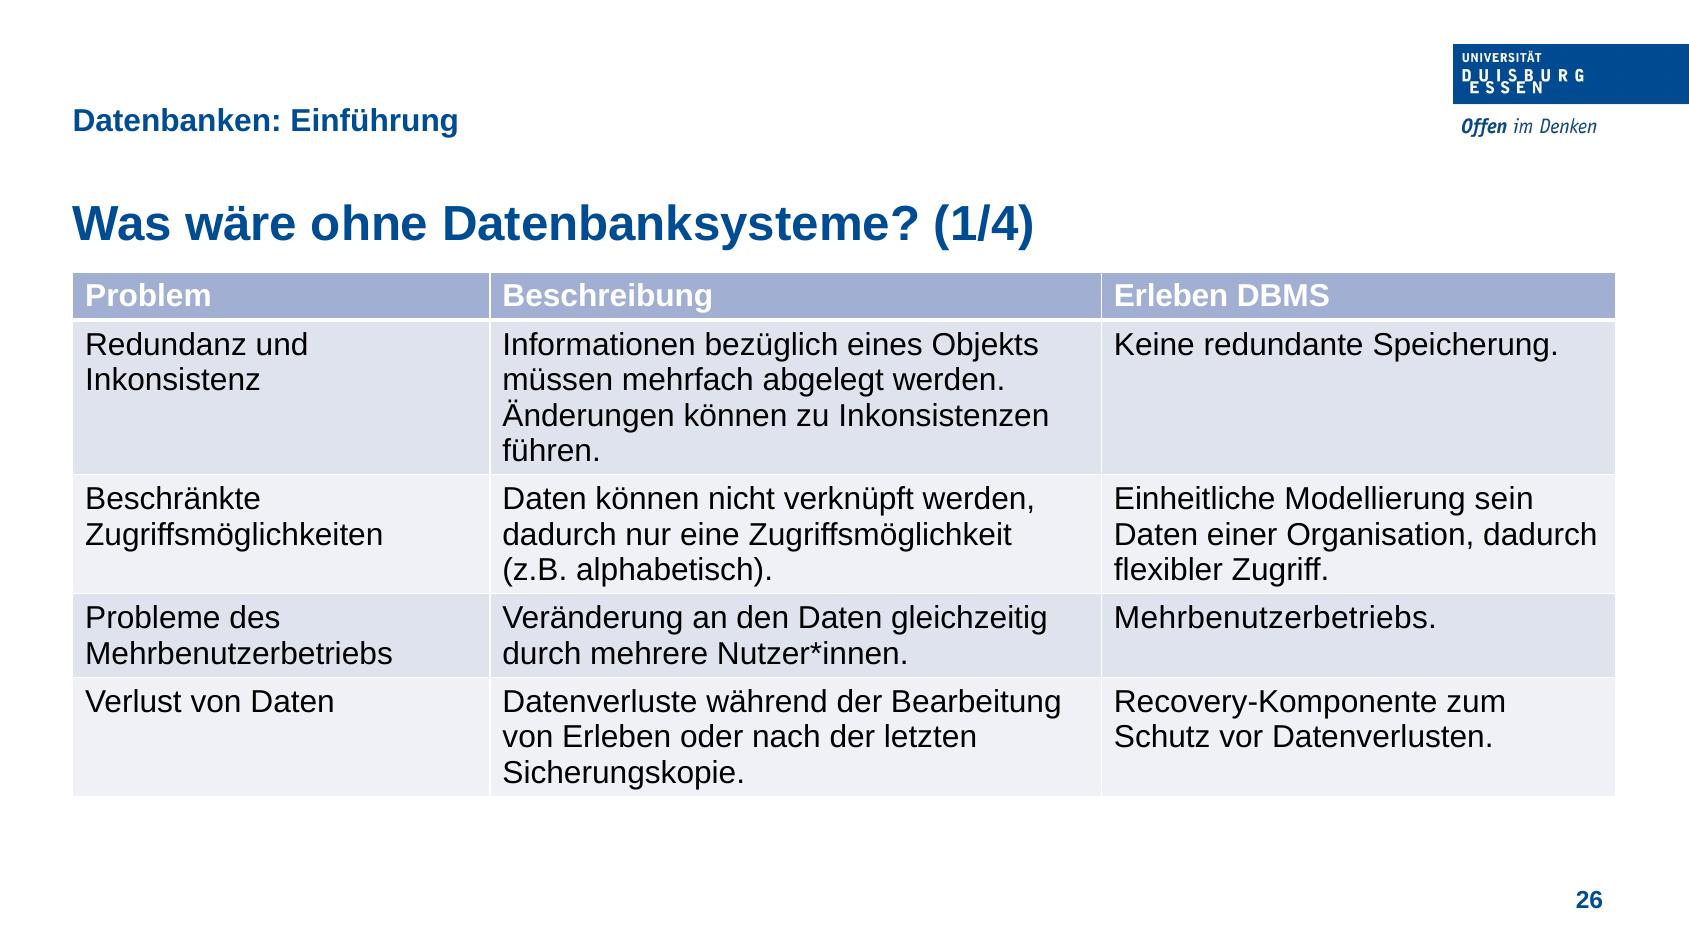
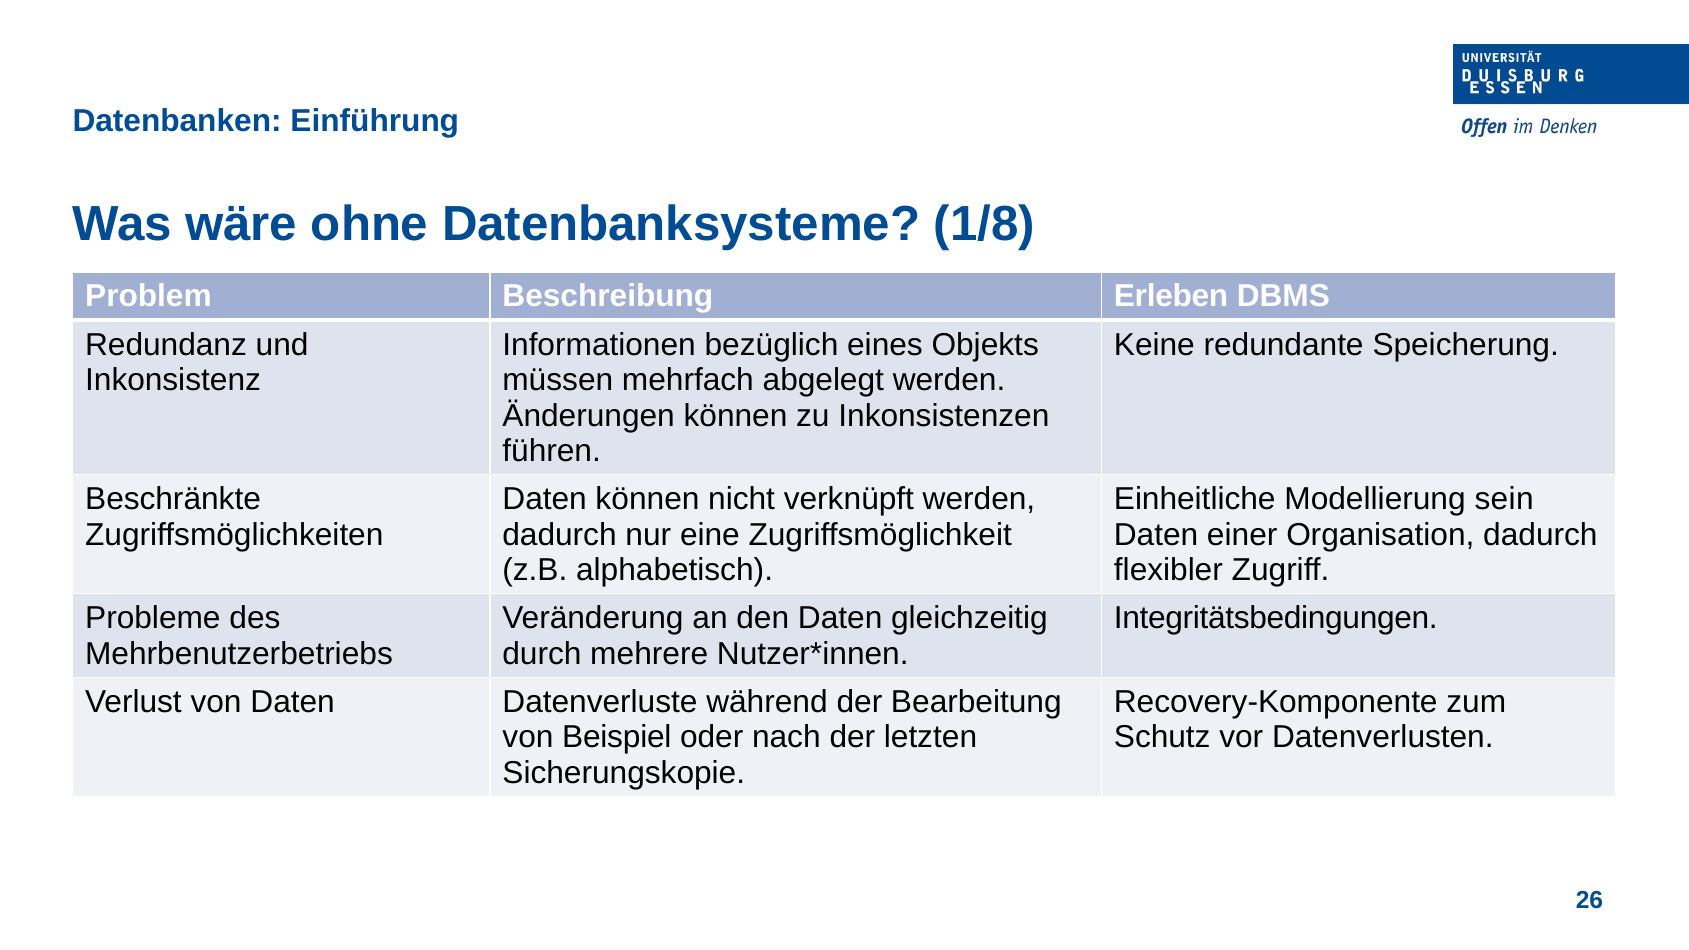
1/4: 1/4 -> 1/8
Mehrbenutzerbetriebs at (1275, 618): Mehrbenutzerbetriebs -> Integritätsbedingungen
von Erleben: Erleben -> Beispiel
